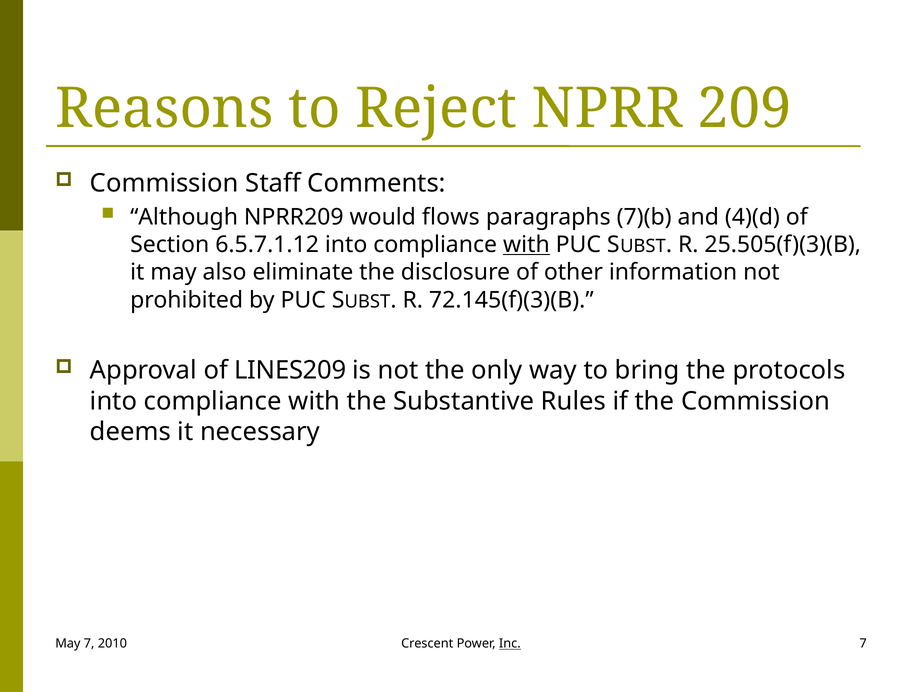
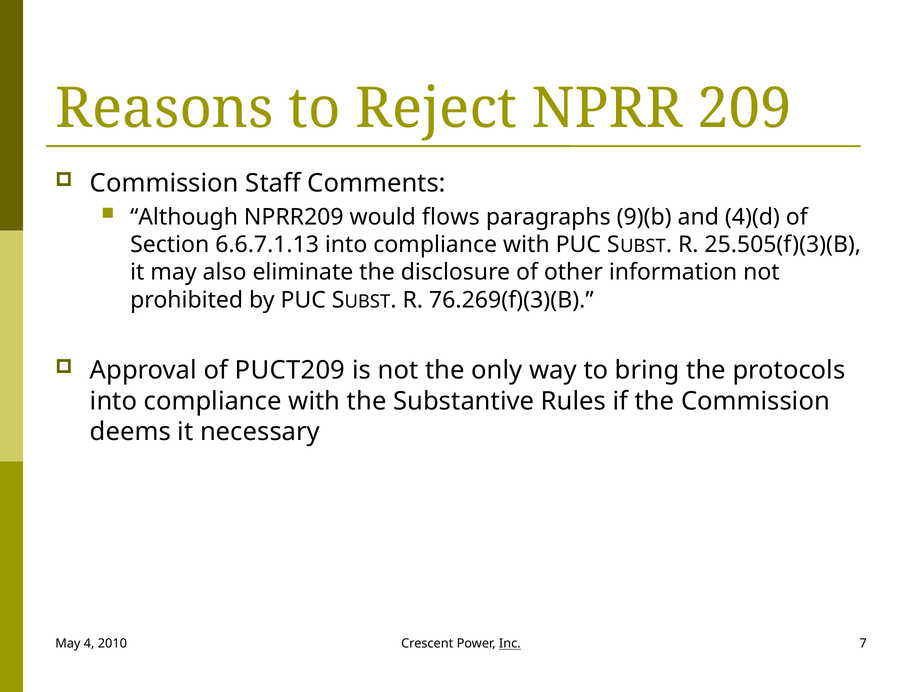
7)(b: 7)(b -> 9)(b
6.5.7.1.12: 6.5.7.1.12 -> 6.6.7.1.13
with at (526, 244) underline: present -> none
72.145(f)(3)(B: 72.145(f)(3)(B -> 76.269(f)(3)(B
LINES209: LINES209 -> PUCT209
May 7: 7 -> 4
